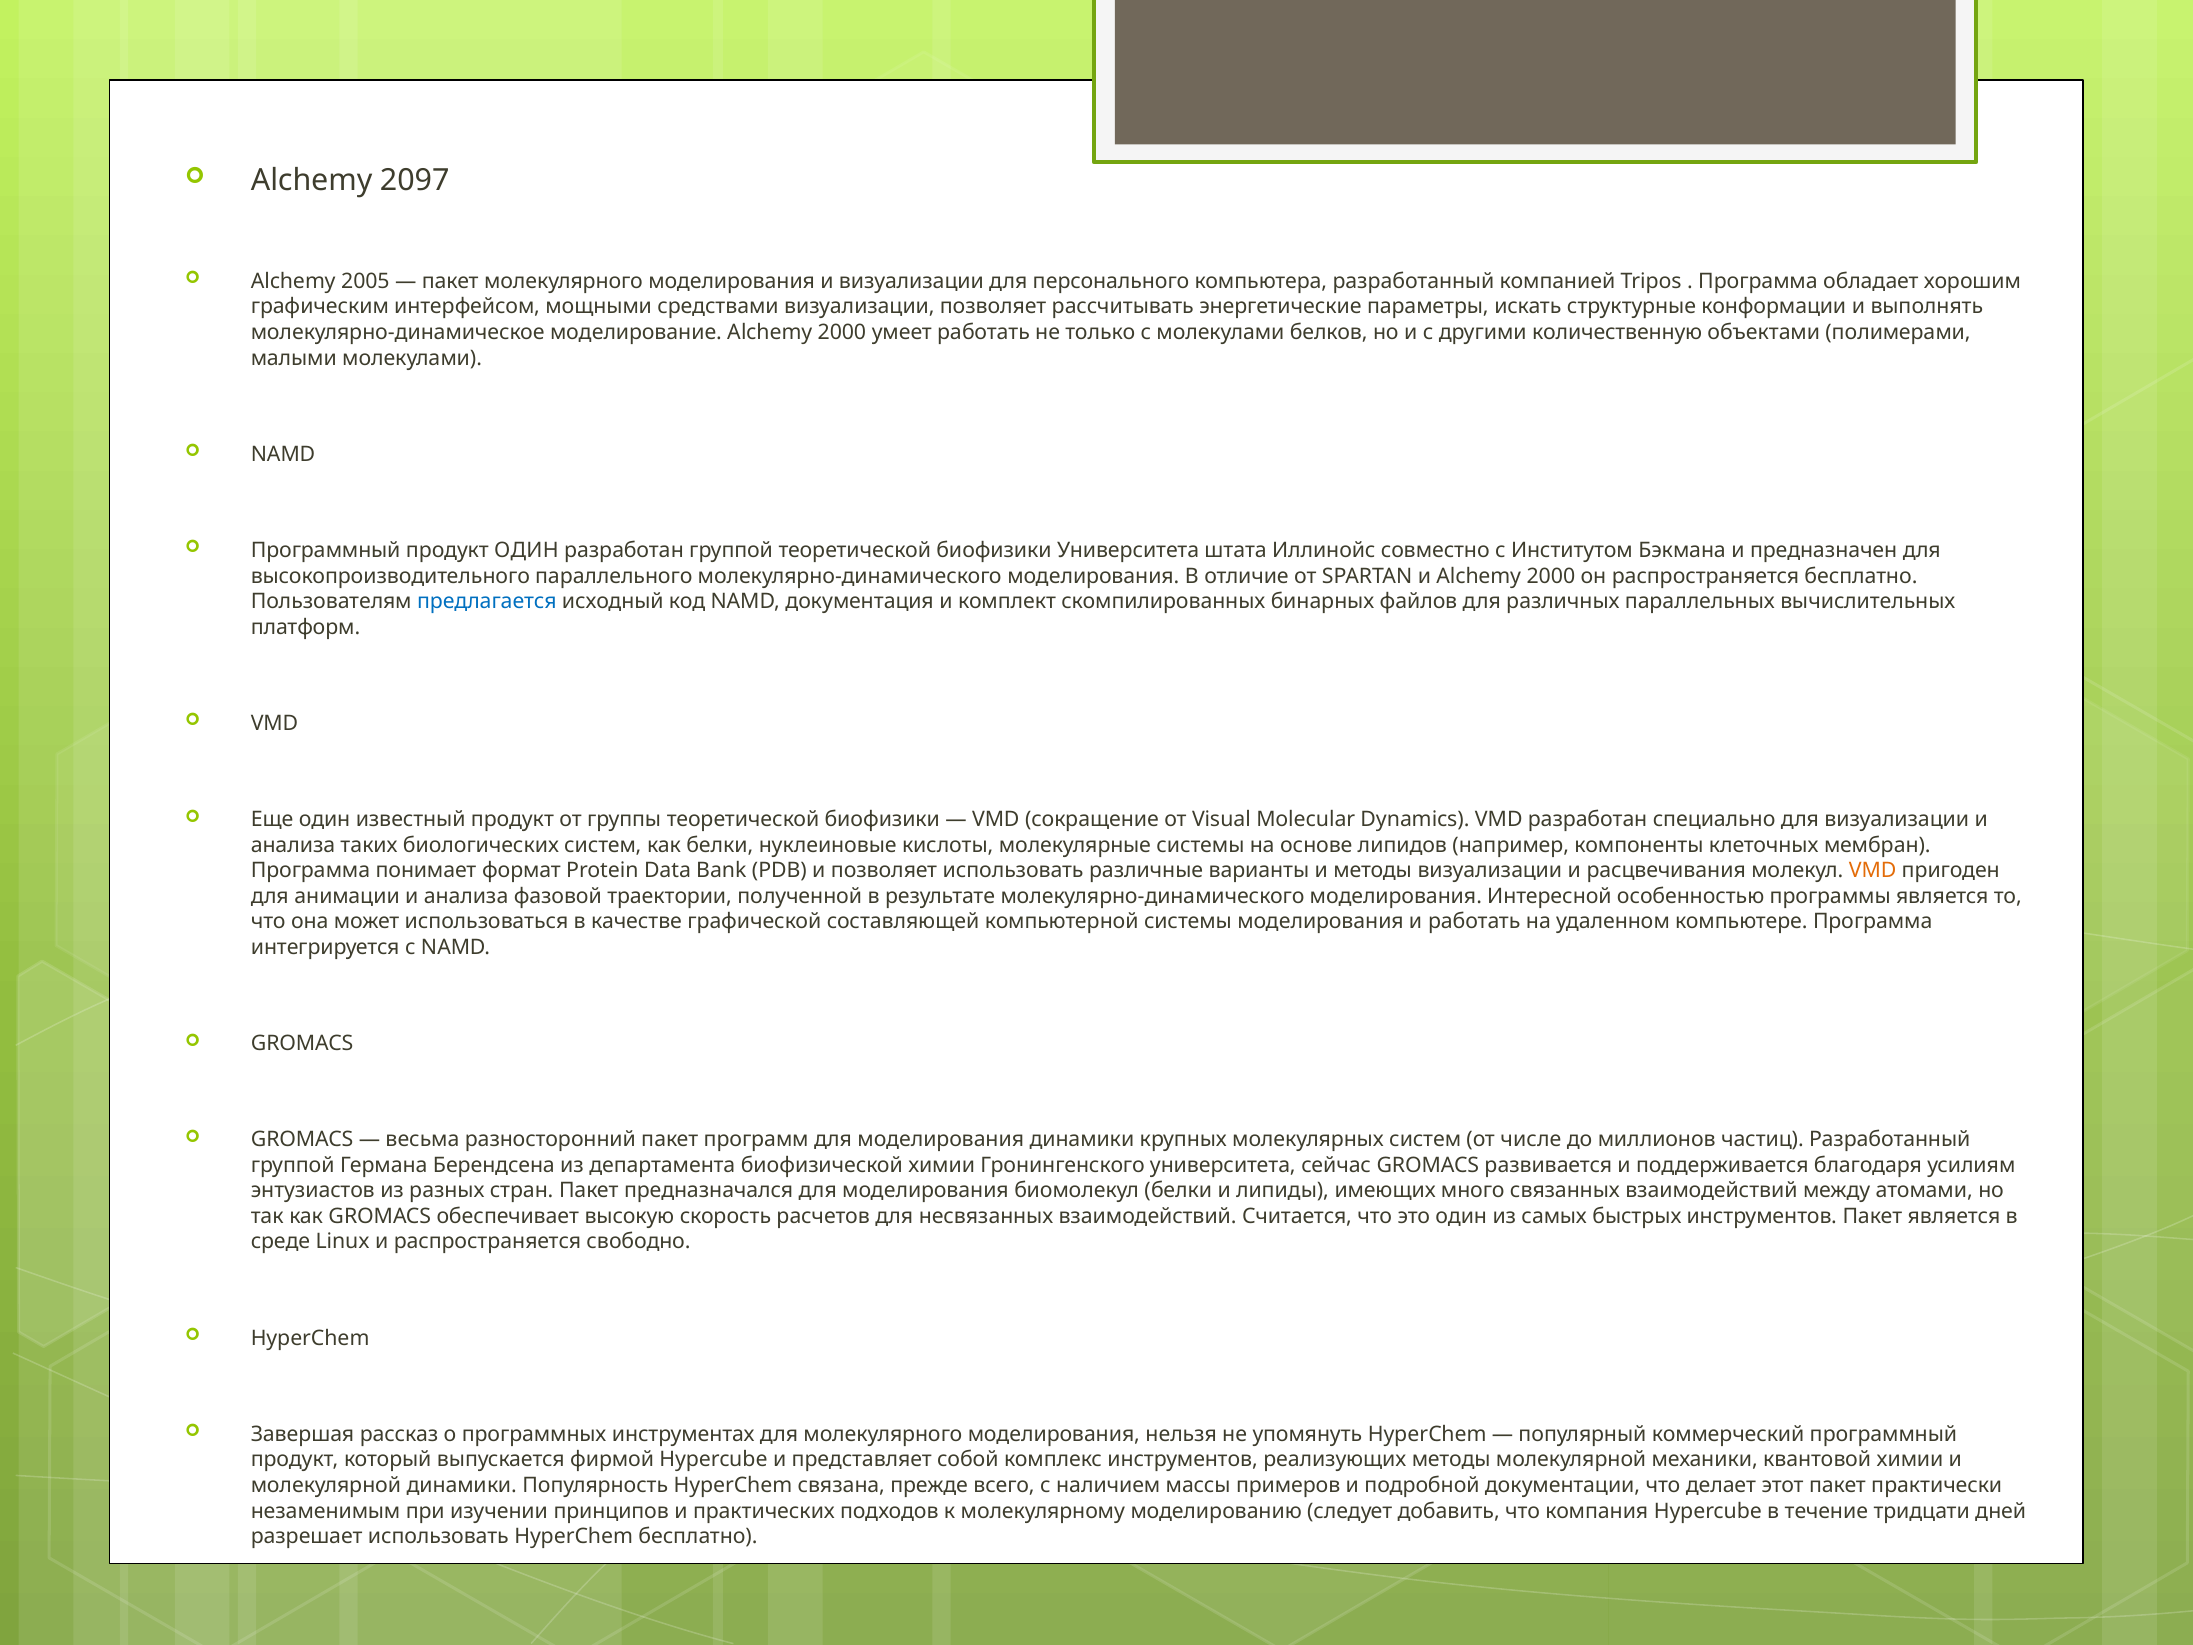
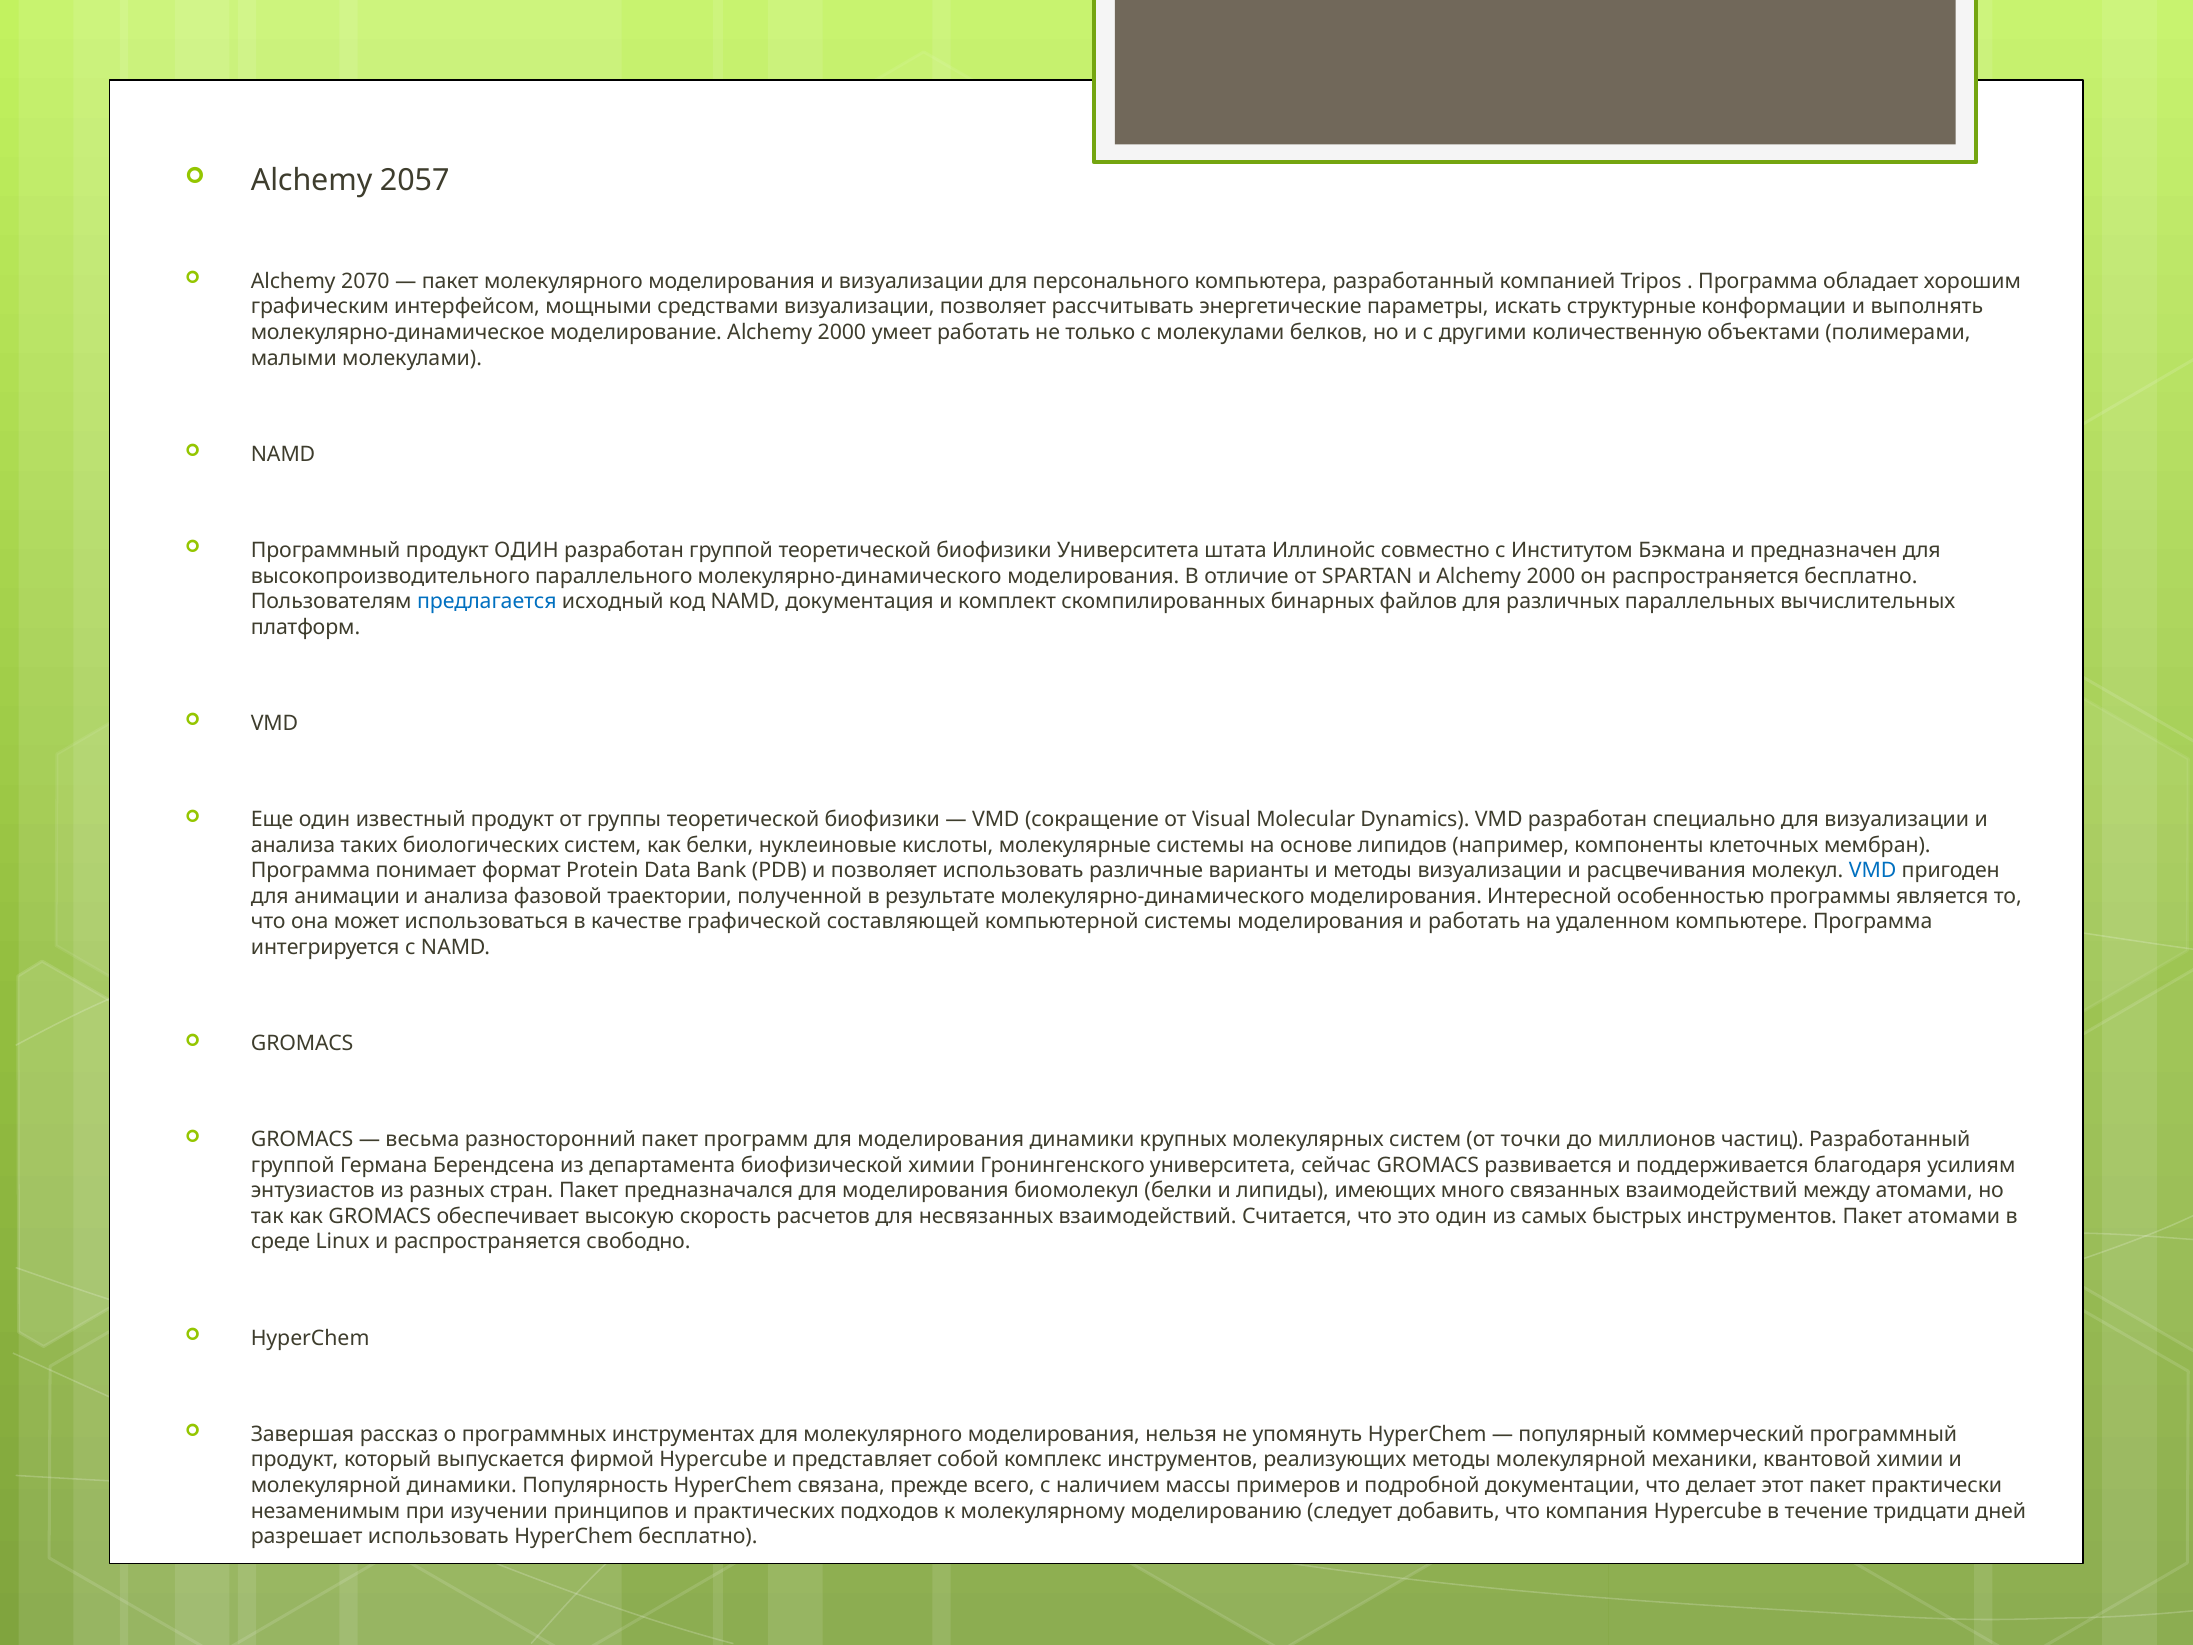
2097: 2097 -> 2057
2005: 2005 -> 2070
VMD at (1873, 871) colour: orange -> blue
числе: числе -> точки
Пакет является: является -> атомами
